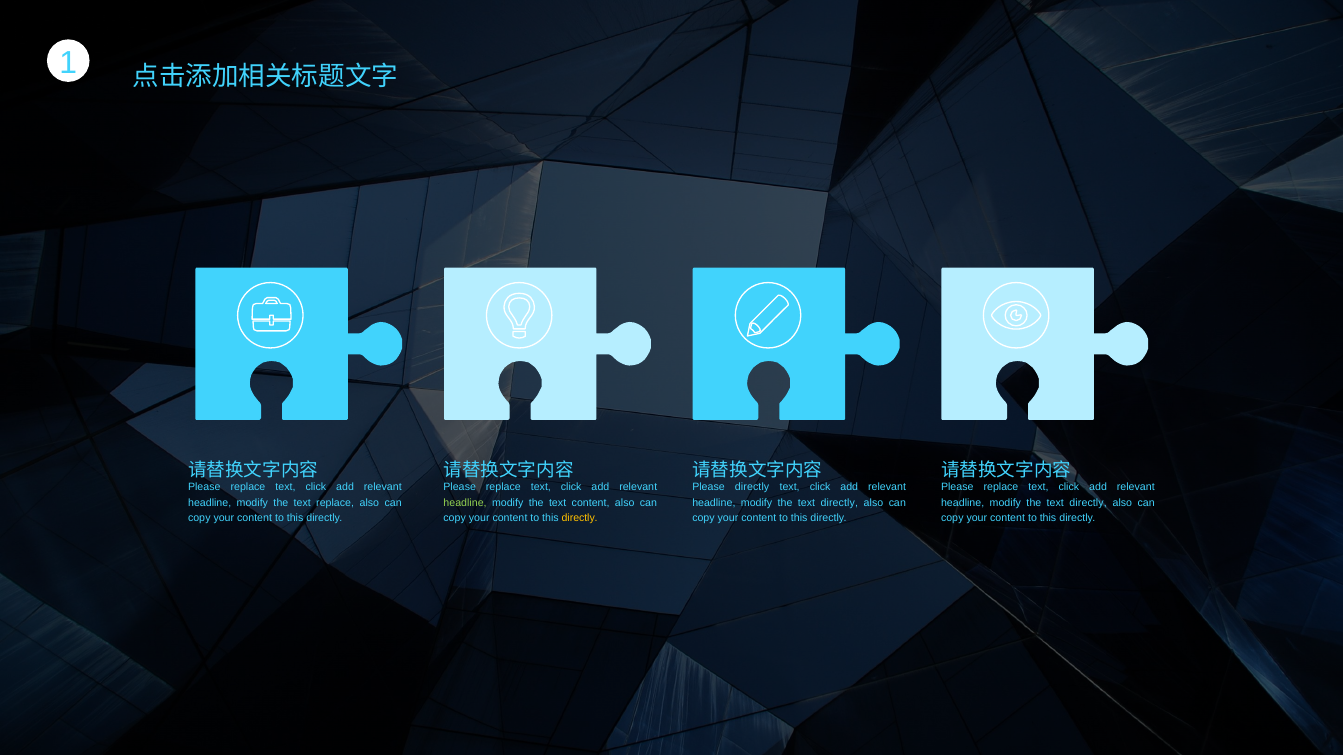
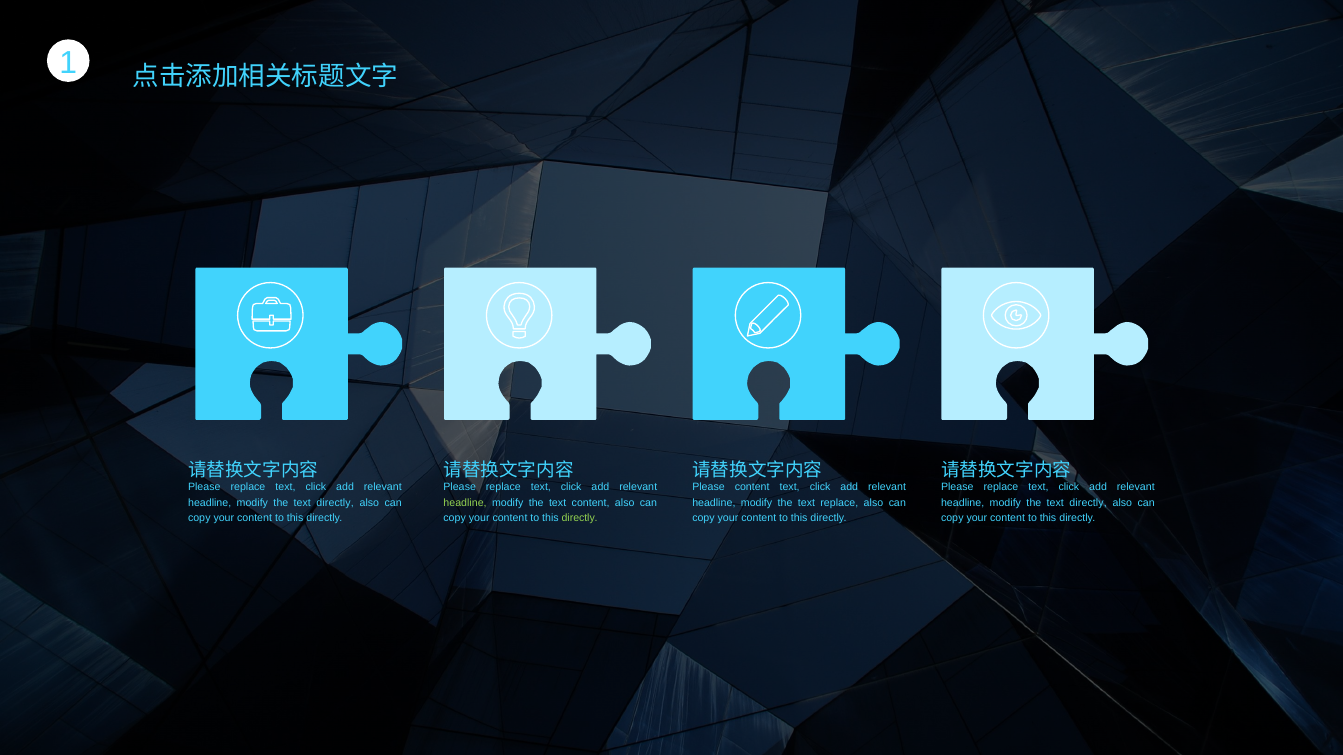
Please directly: directly -> content
replace at (335, 503): replace -> directly
directly at (839, 503): directly -> replace
directly at (580, 518) colour: yellow -> light green
